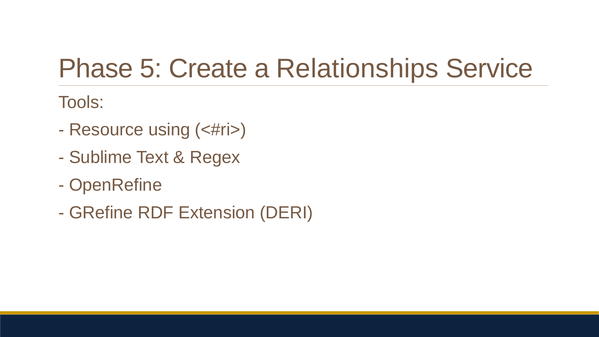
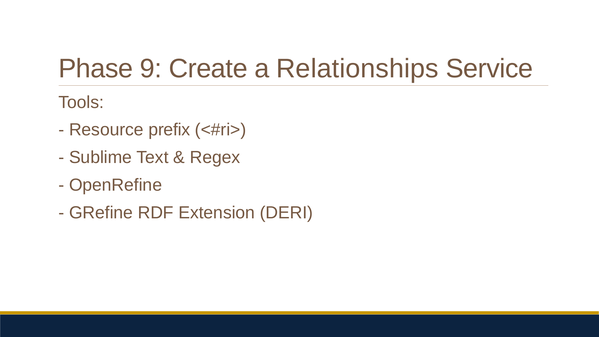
5: 5 -> 9
using: using -> prefix
